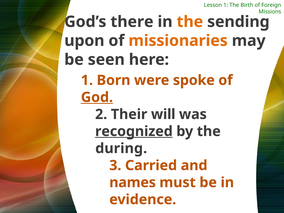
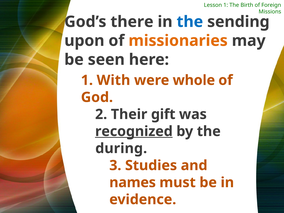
the at (190, 22) colour: orange -> blue
Born: Born -> With
spoke: spoke -> whole
God underline: present -> none
will: will -> gift
Carried: Carried -> Studies
